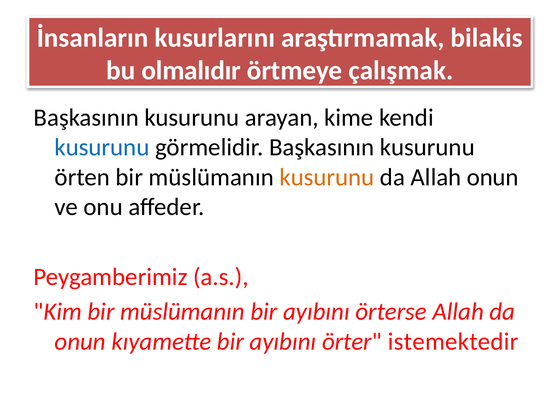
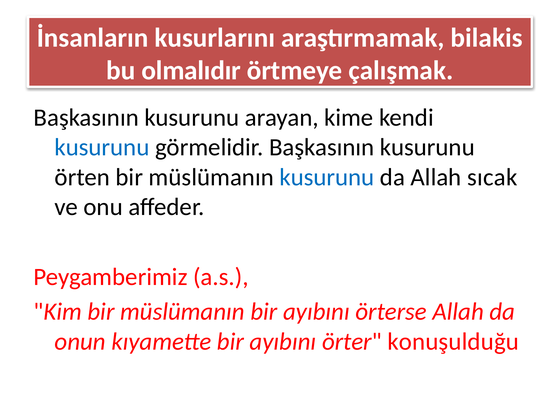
kusurunu at (327, 177) colour: orange -> blue
Allah onun: onun -> sıcak
istemektedir: istemektedir -> konuşulduğu
